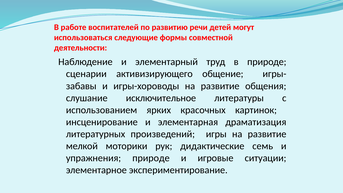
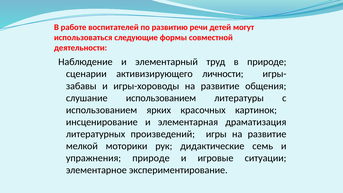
общение: общение -> личности
слушание исключительное: исключительное -> использованием
